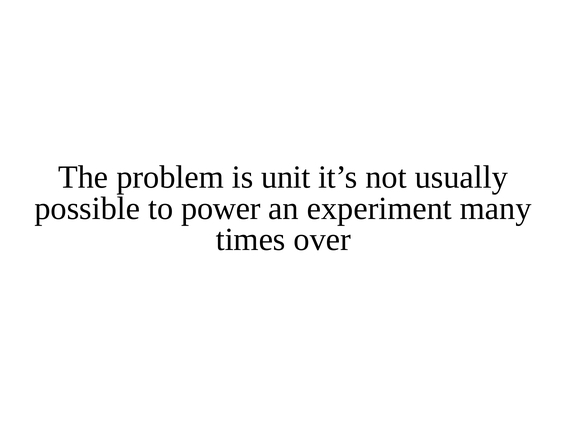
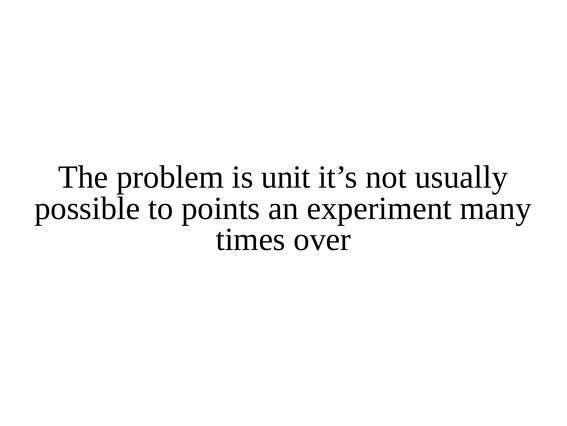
power: power -> points
